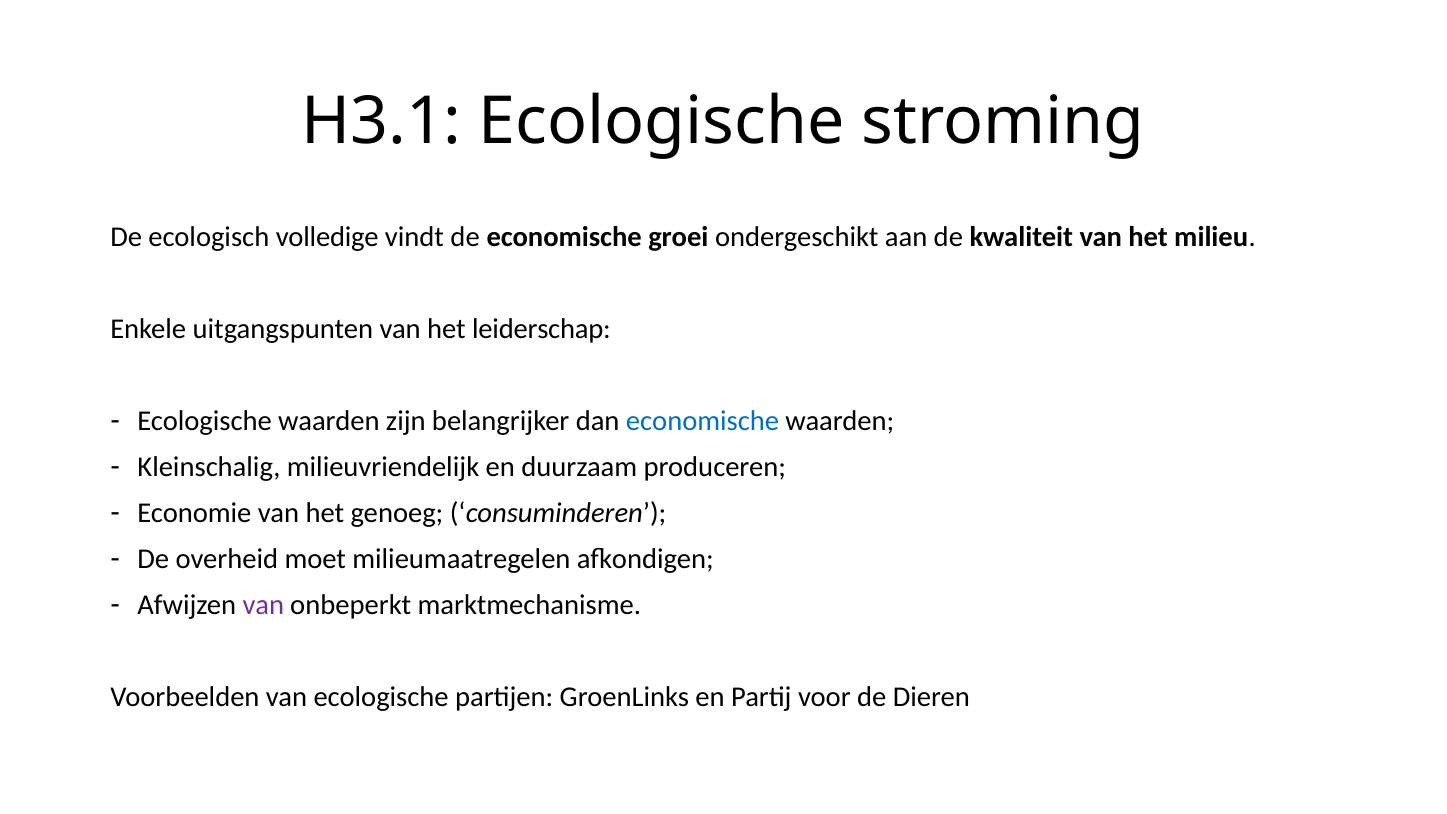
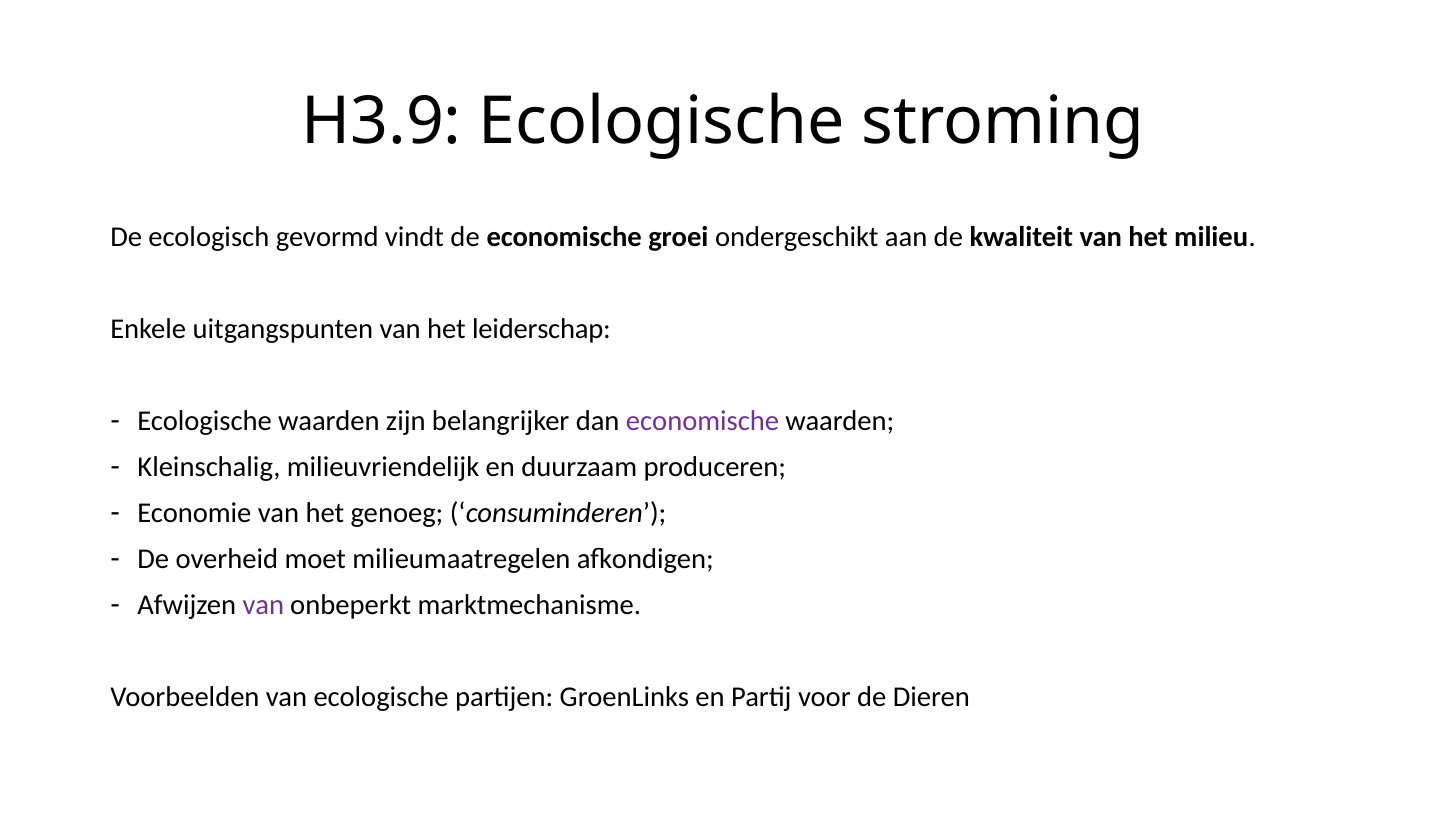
H3.1: H3.1 -> H3.9
volledige: volledige -> gevormd
economische at (703, 421) colour: blue -> purple
